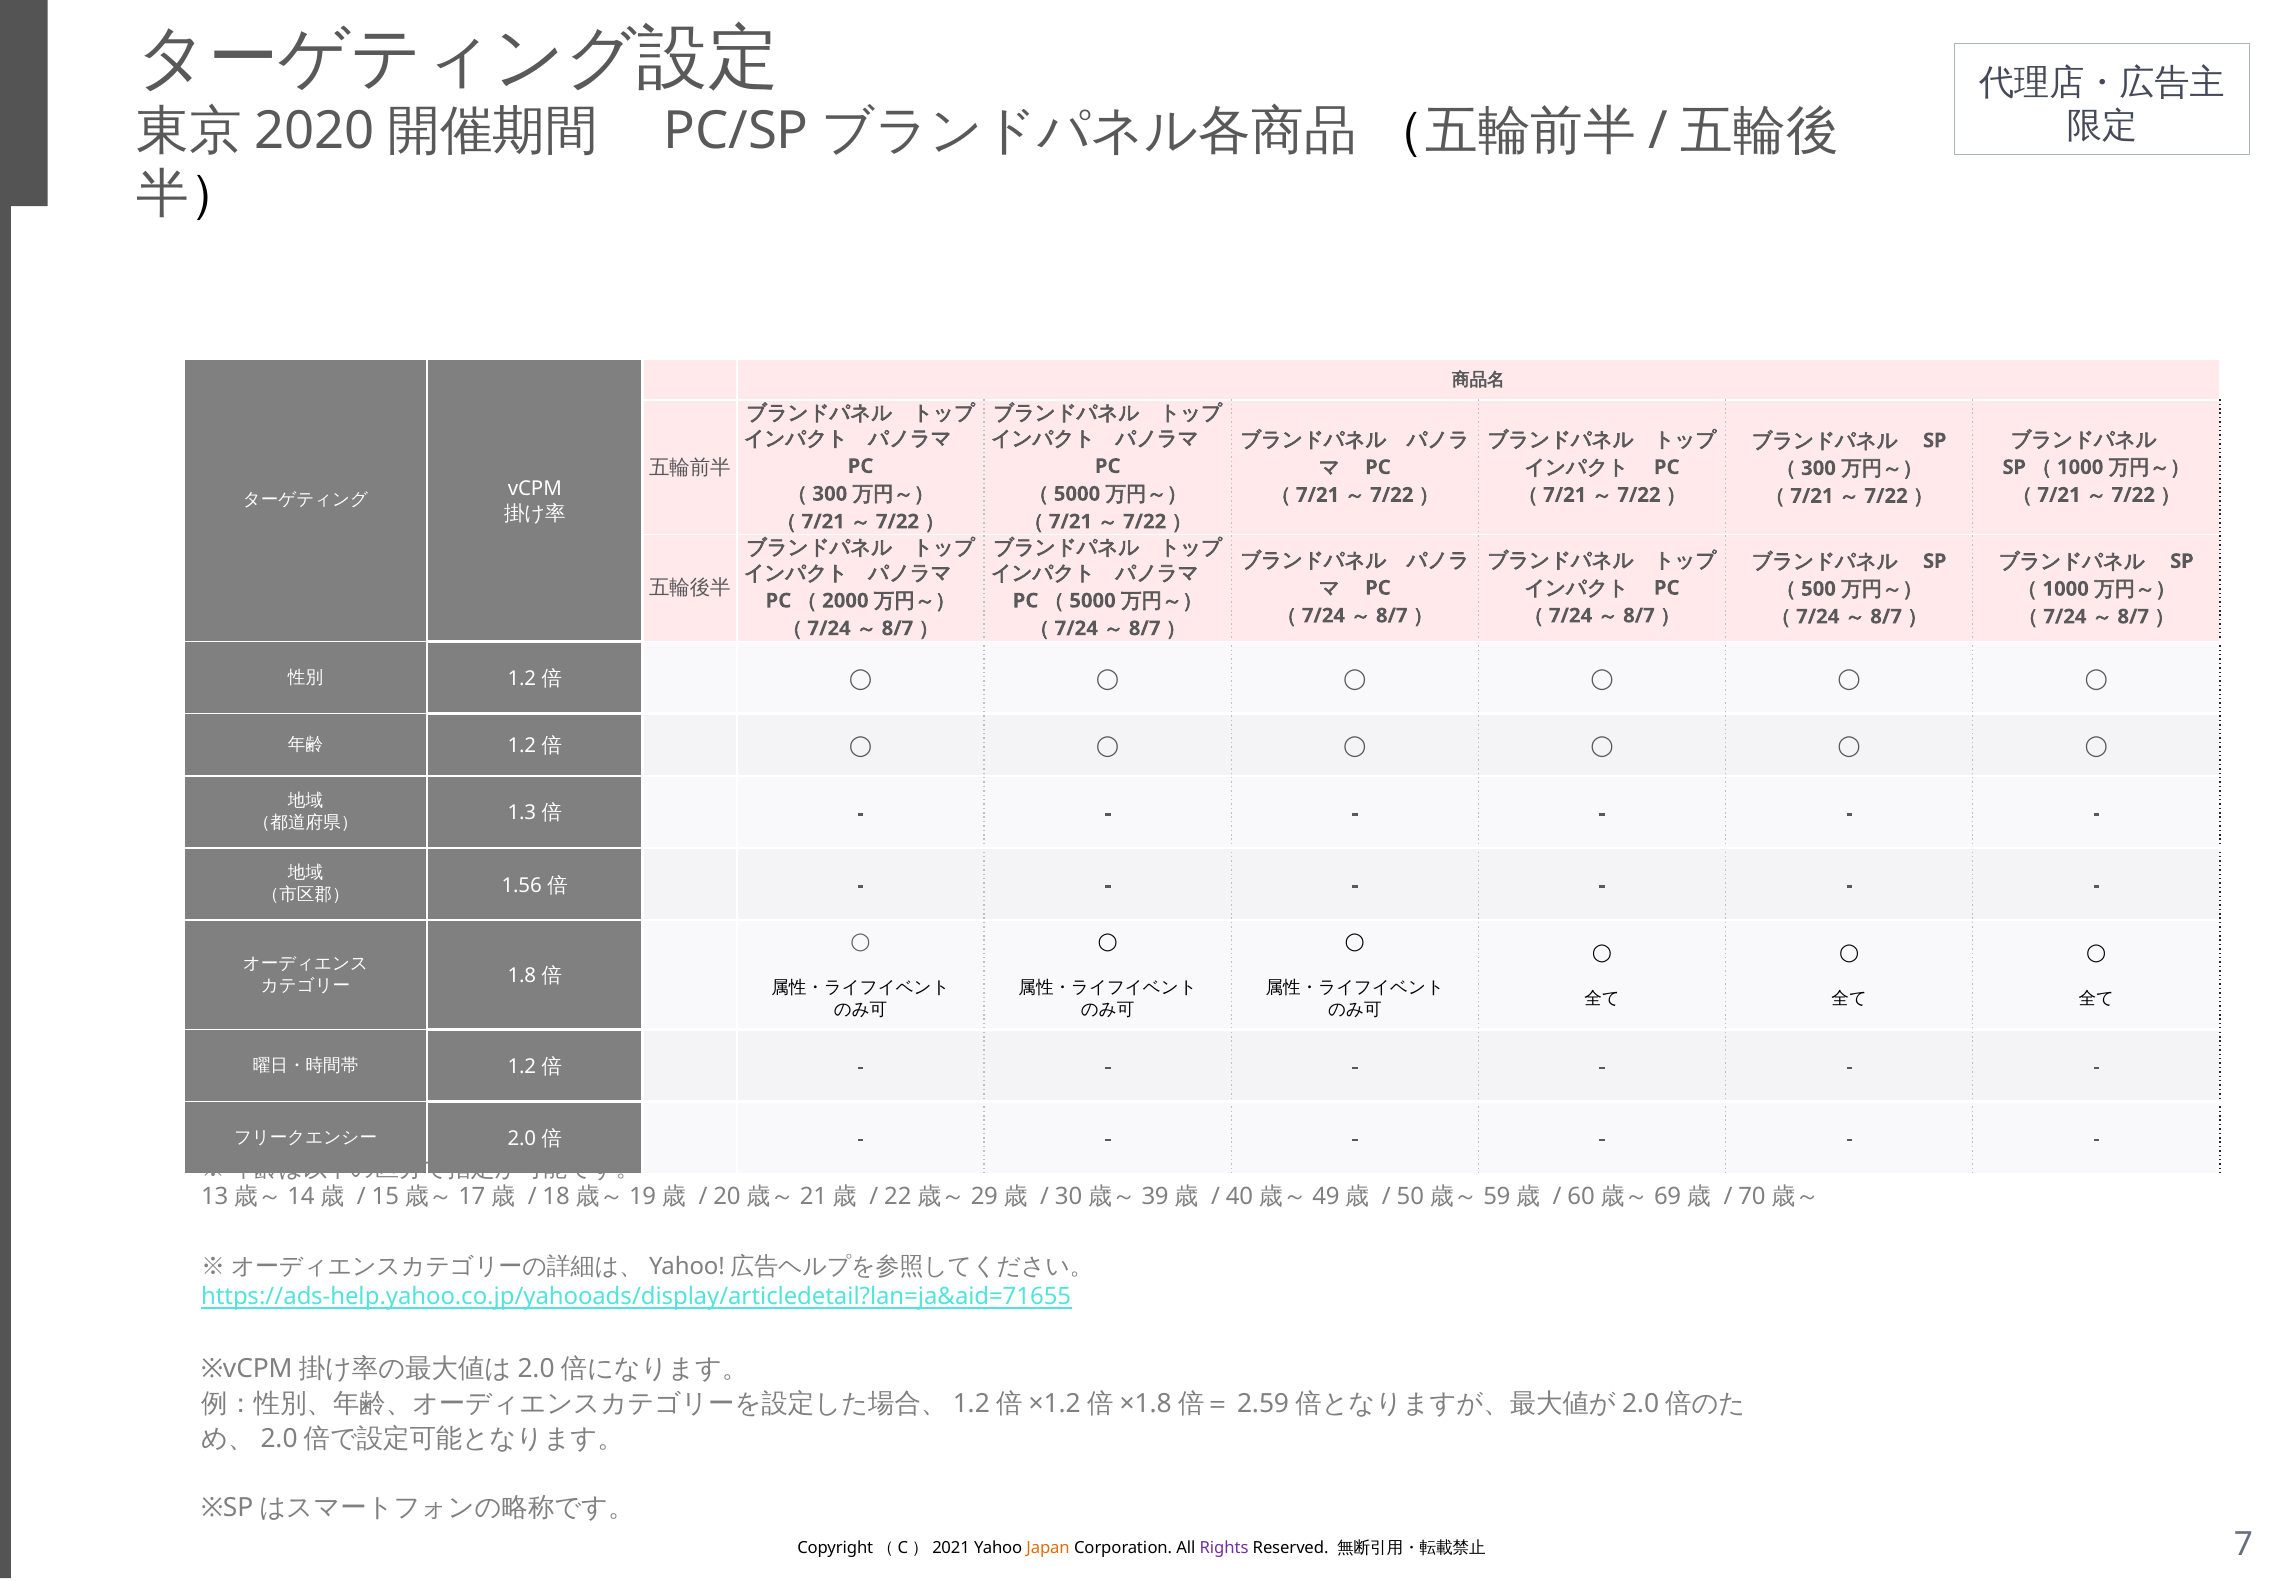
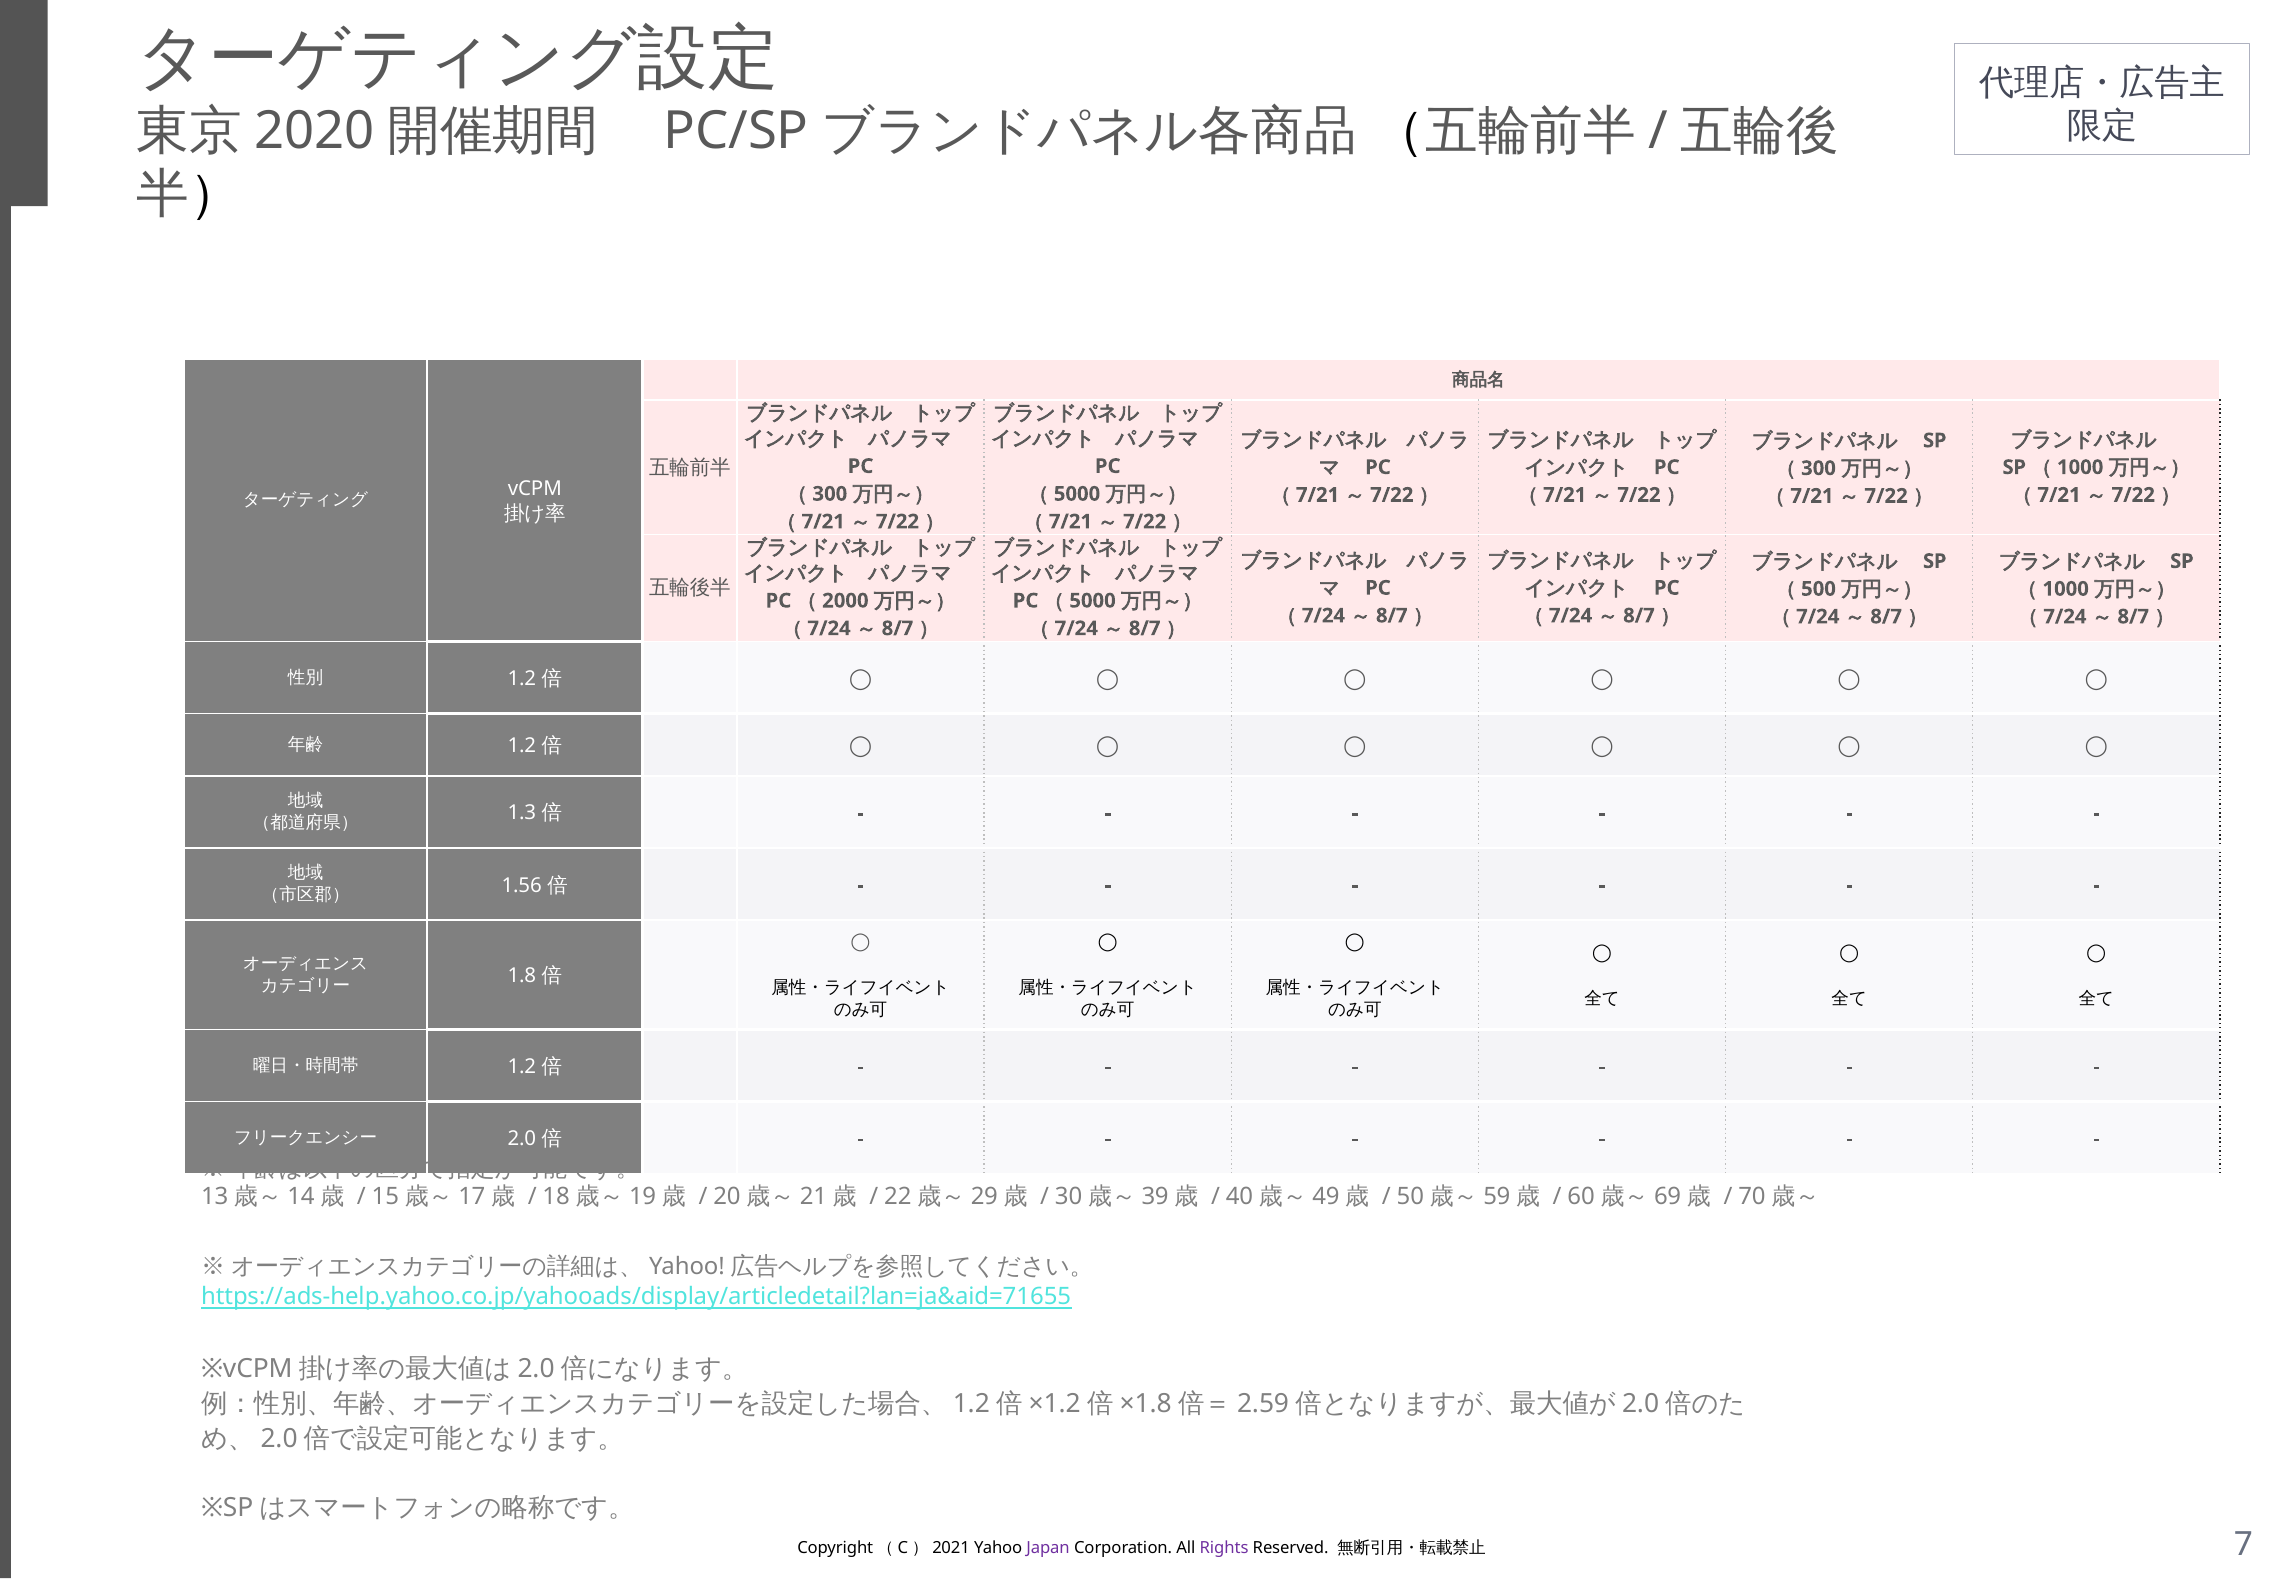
Japan colour: orange -> purple
